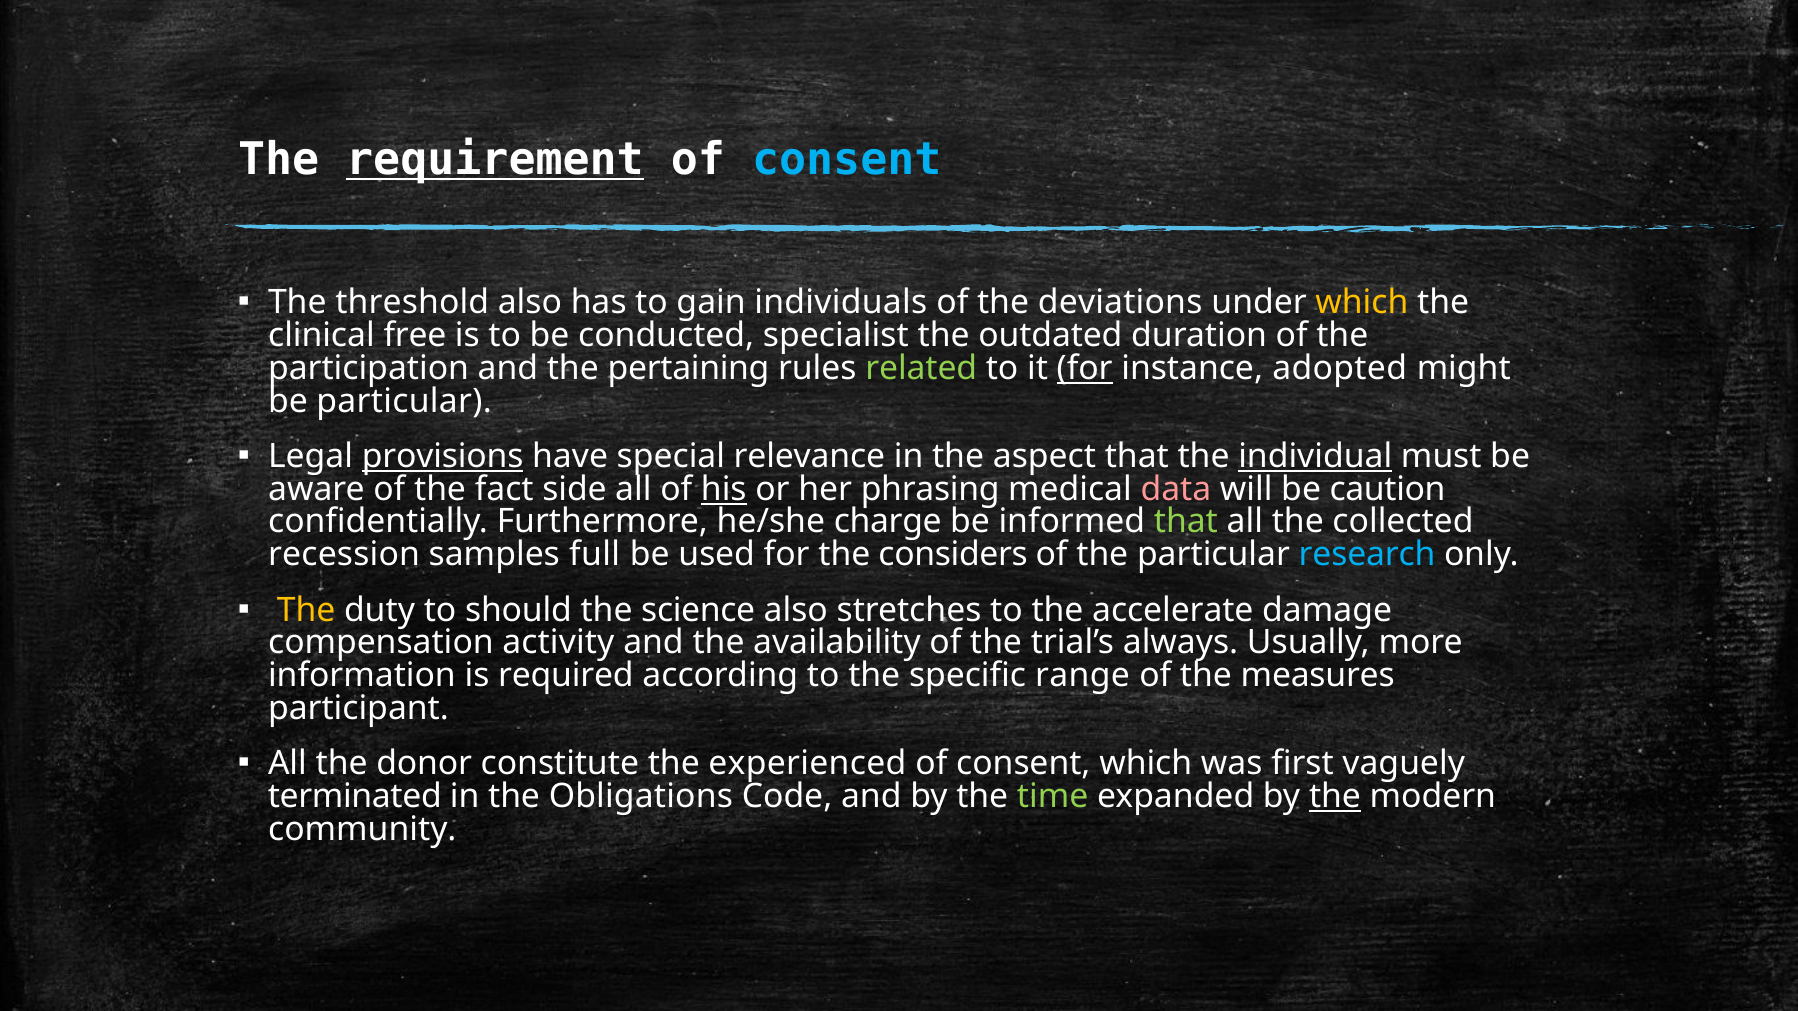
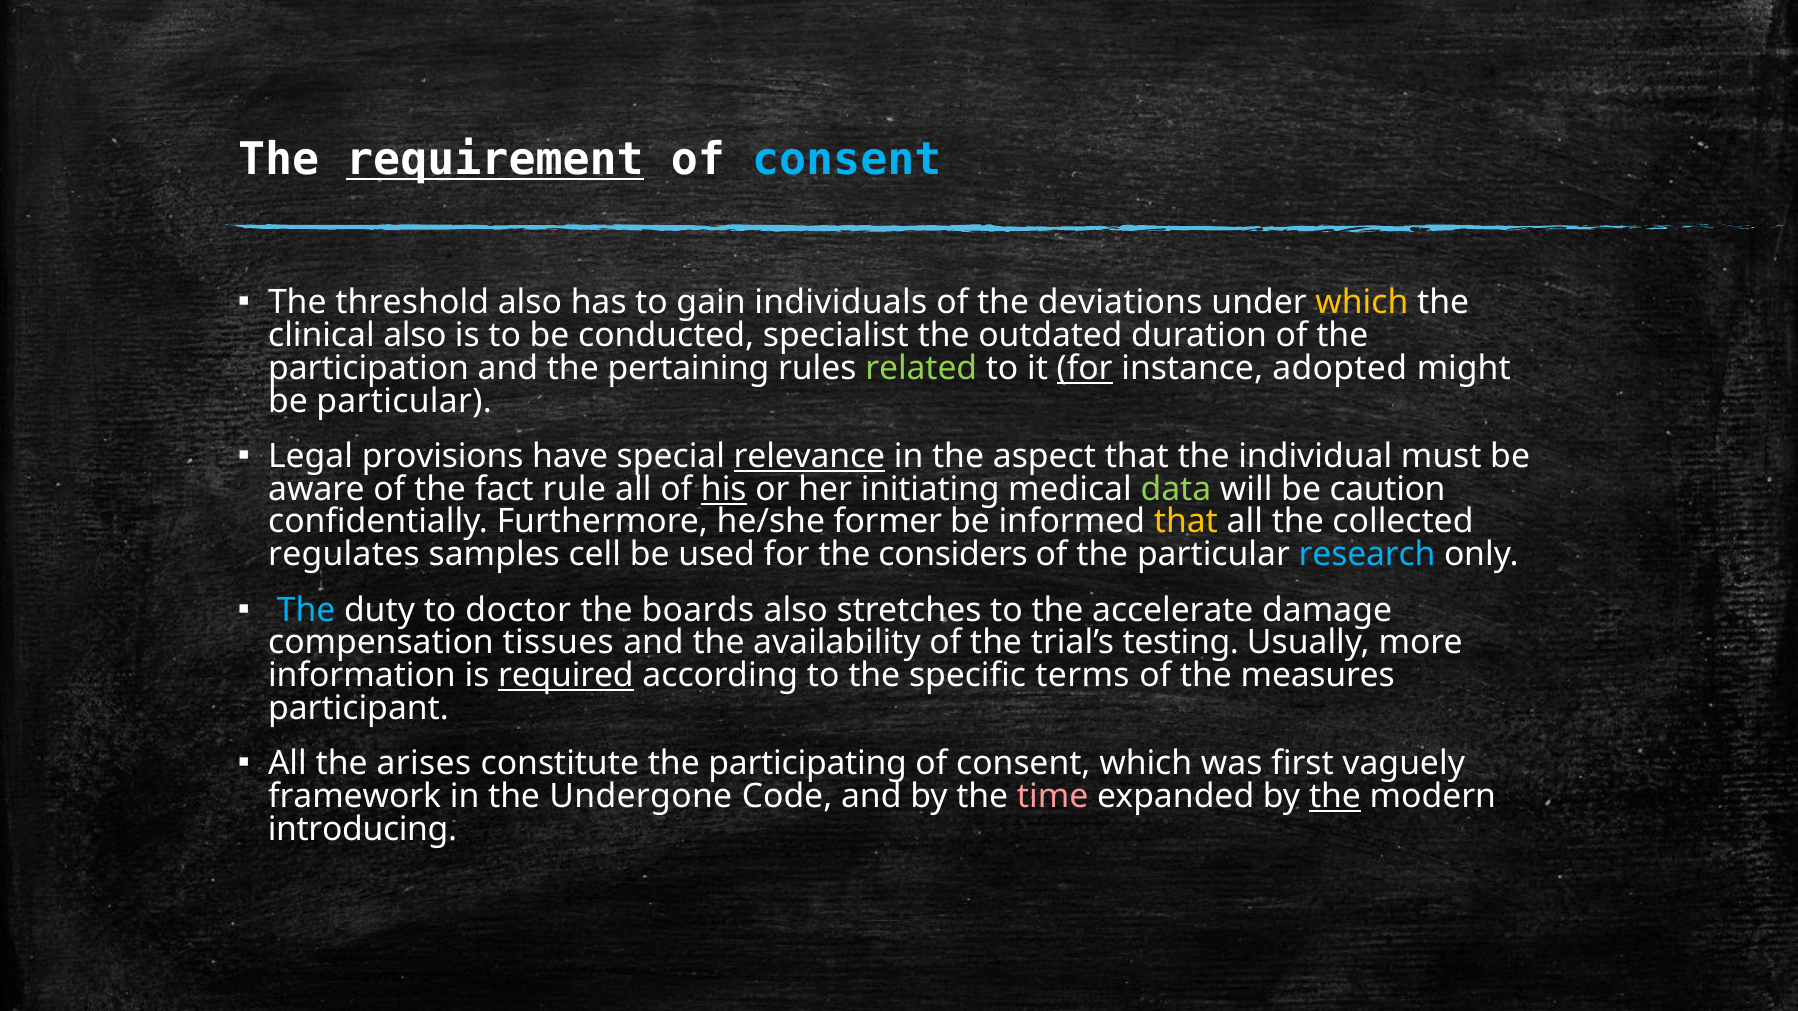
clinical free: free -> also
provisions underline: present -> none
relevance underline: none -> present
individual underline: present -> none
side: side -> rule
phrasing: phrasing -> initiating
data colour: pink -> light green
charge: charge -> former
that at (1186, 522) colour: light green -> yellow
recession: recession -> regulates
full: full -> cell
The at (306, 610) colour: yellow -> light blue
should: should -> doctor
science: science -> boards
activity: activity -> tissues
always: always -> testing
required underline: none -> present
range: range -> terms
donor: donor -> arises
experienced: experienced -> participating
terminated: terminated -> framework
Obligations: Obligations -> Undergone
time colour: light green -> pink
community: community -> introducing
